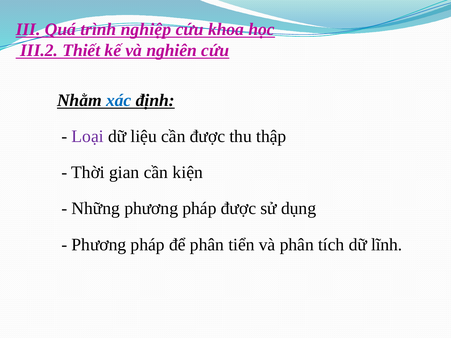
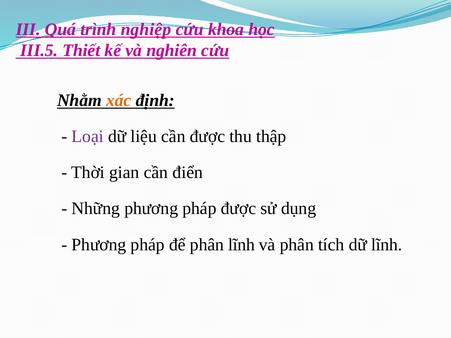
III.2: III.2 -> III.5
xác colour: blue -> orange
kiện: kiện -> điển
phân tiển: tiển -> lĩnh
